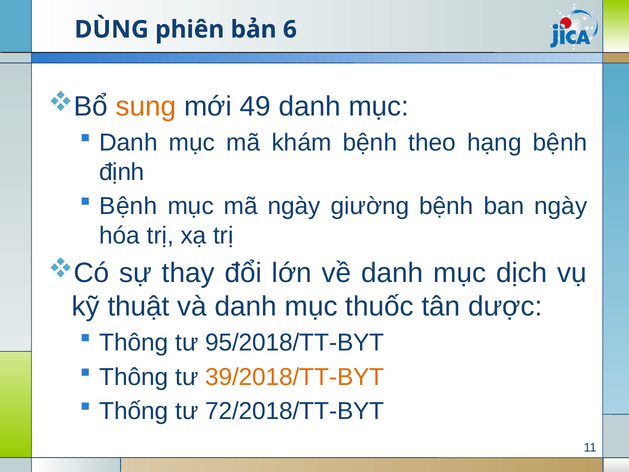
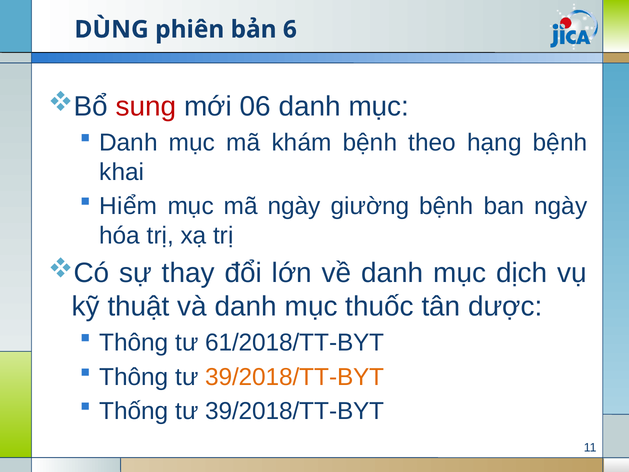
sung colour: orange -> red
49: 49 -> 06
định: định -> khai
Bệnh at (128, 206): Bệnh -> Hiểm
95/2018/TT-BYT: 95/2018/TT-BYT -> 61/2018/TT-BYT
72/2018/TT-BYT at (295, 411): 72/2018/TT-BYT -> 39/2018/TT-BYT
